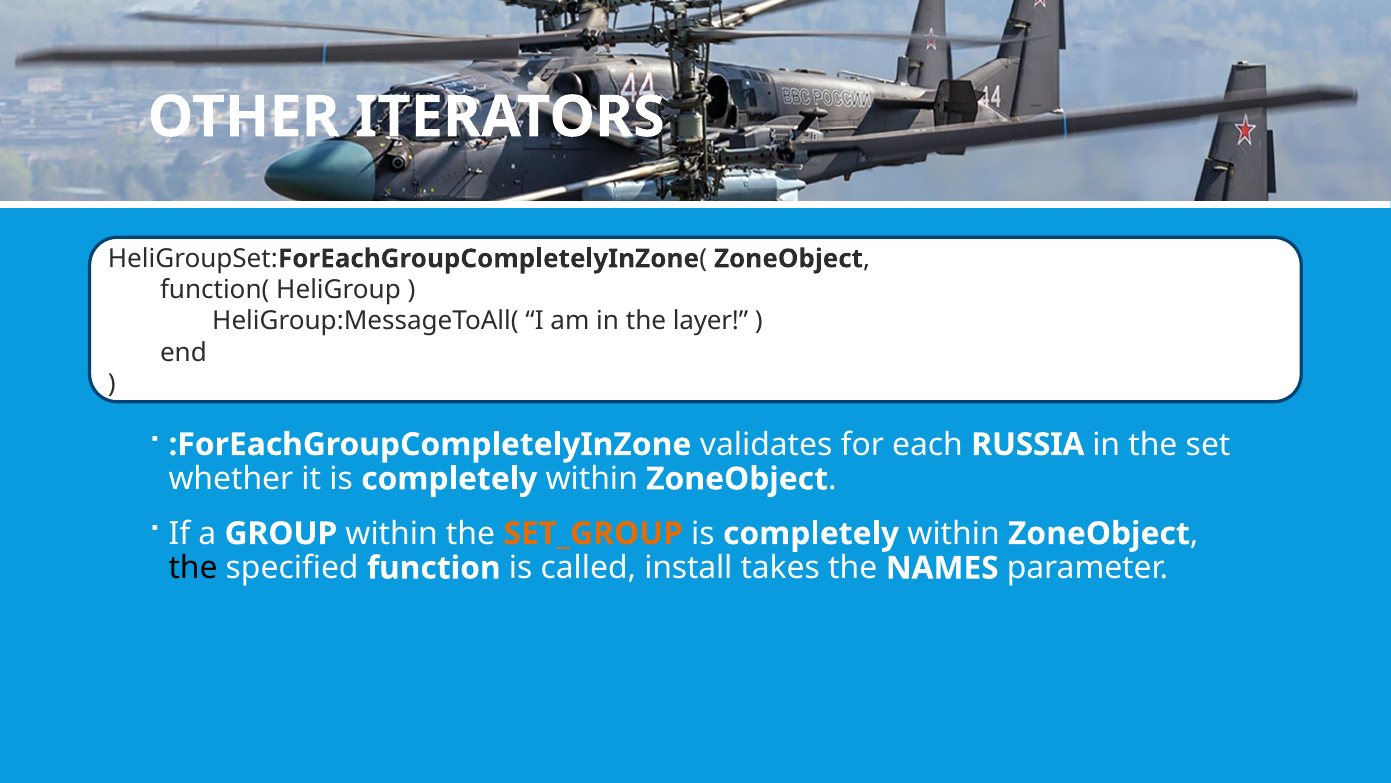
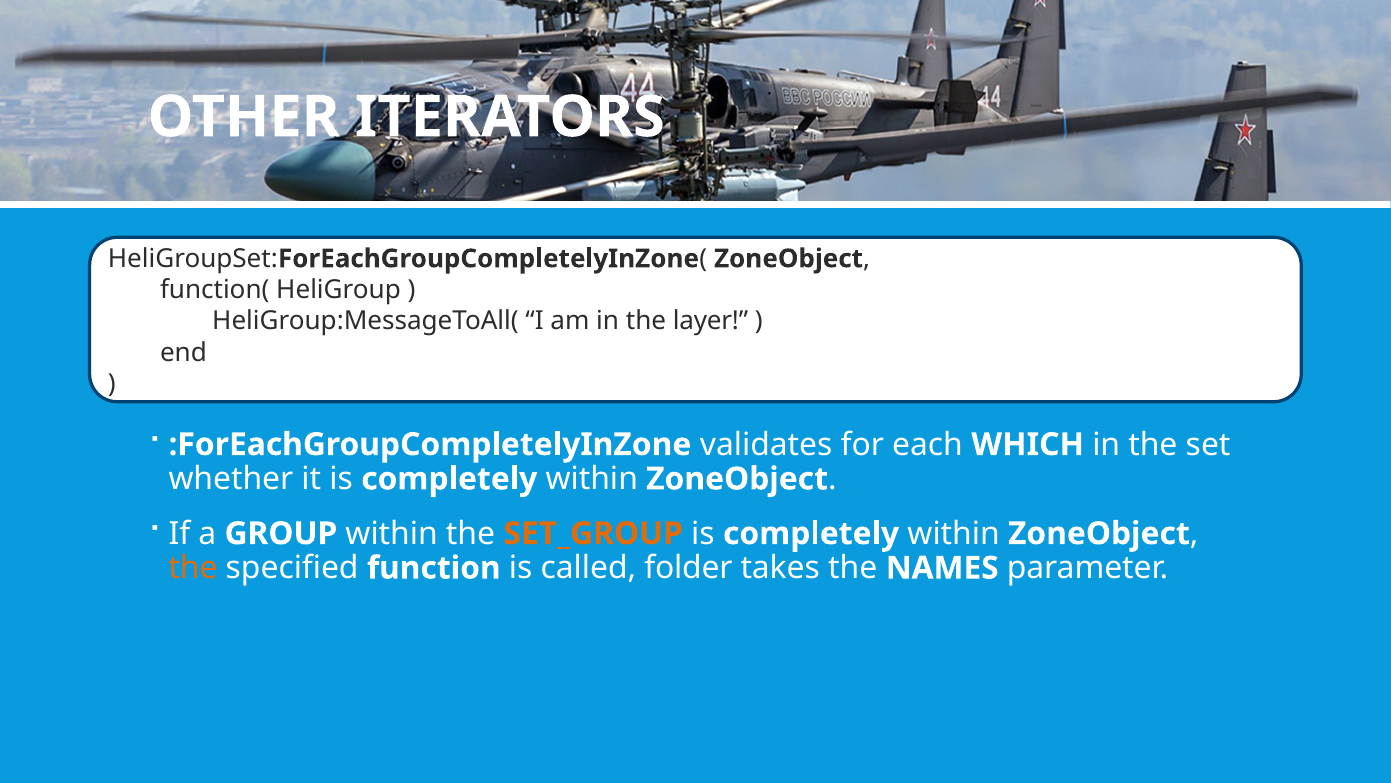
RUSSIA: RUSSIA -> WHICH
the at (193, 568) colour: black -> orange
install: install -> folder
